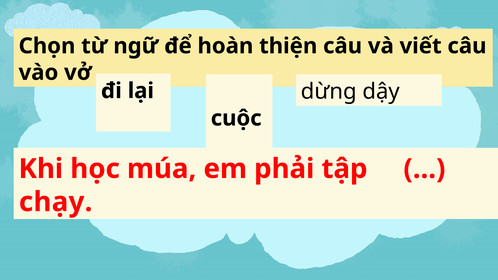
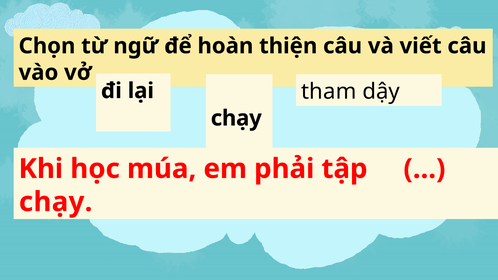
dừng: dừng -> tham
cuộc at (236, 118): cuộc -> chạy
